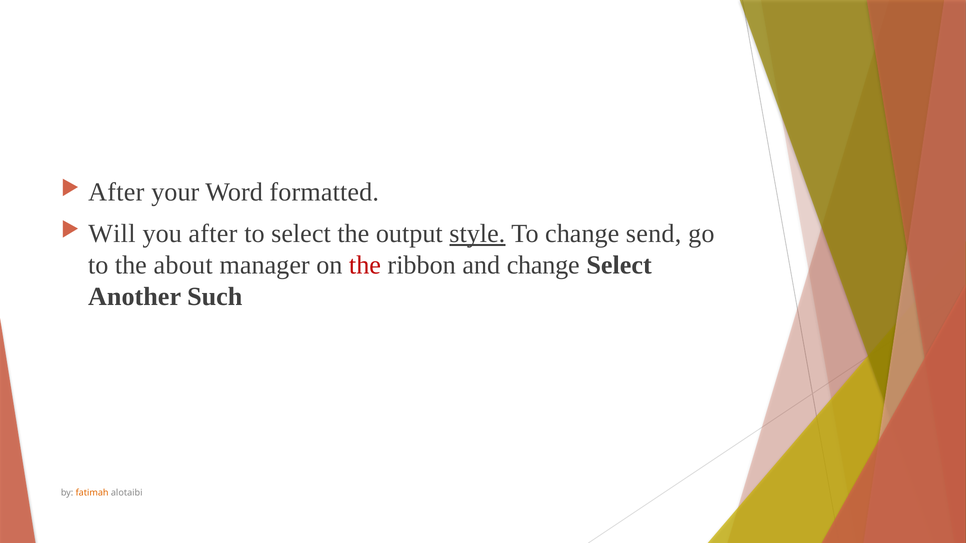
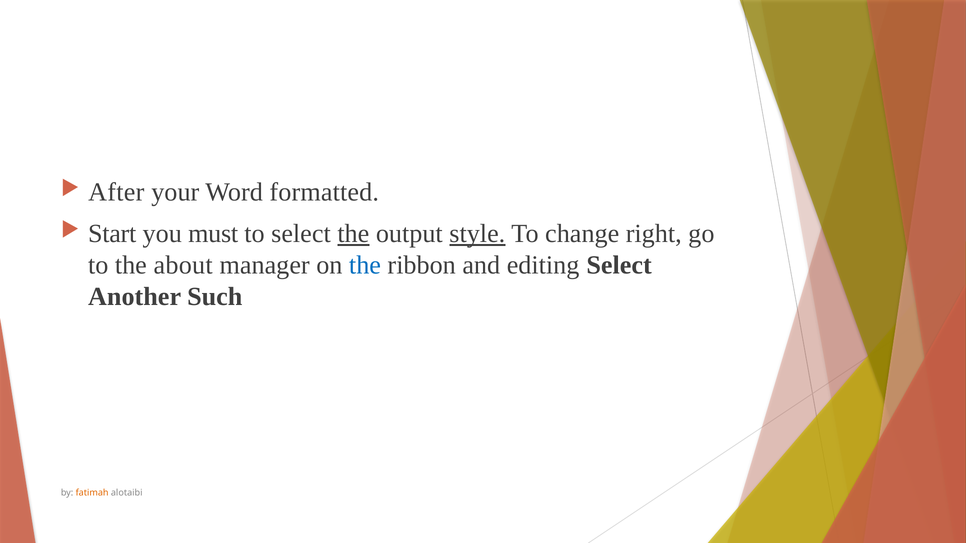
Will: Will -> Start
you after: after -> must
the at (353, 234) underline: none -> present
send: send -> right
the at (365, 265) colour: red -> blue
and change: change -> editing
